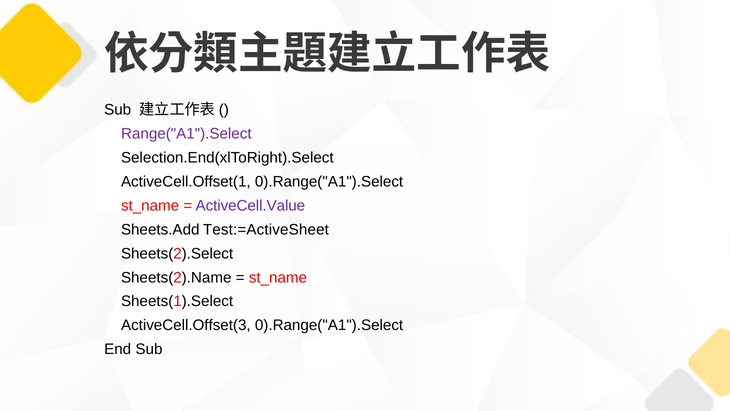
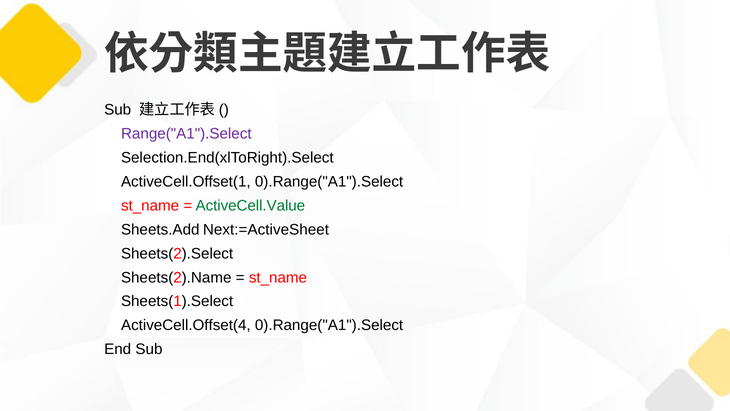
ActiveCell.Value colour: purple -> green
Test:=ActiveSheet: Test:=ActiveSheet -> Next:=ActiveSheet
ActiveCell.Offset(3: ActiveCell.Offset(3 -> ActiveCell.Offset(4
